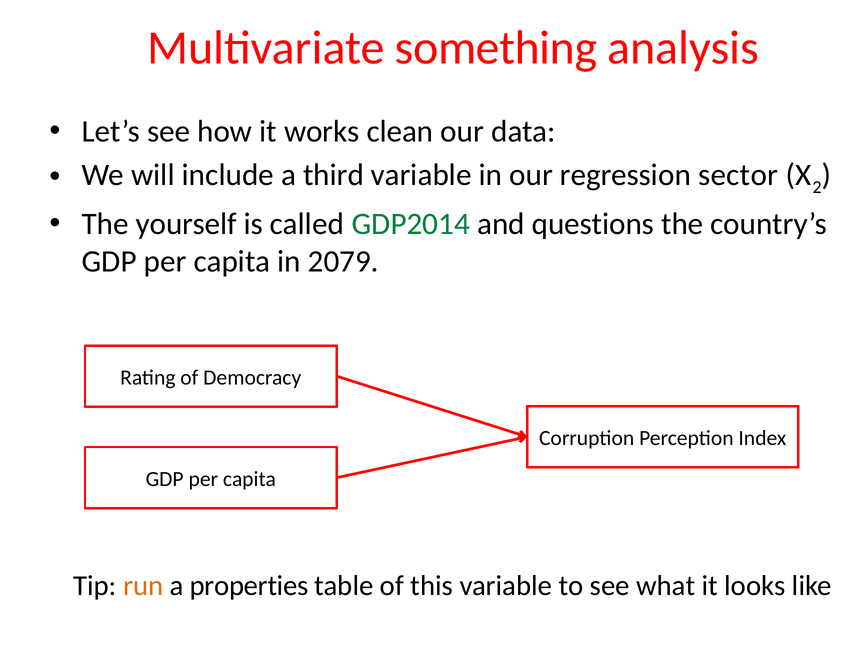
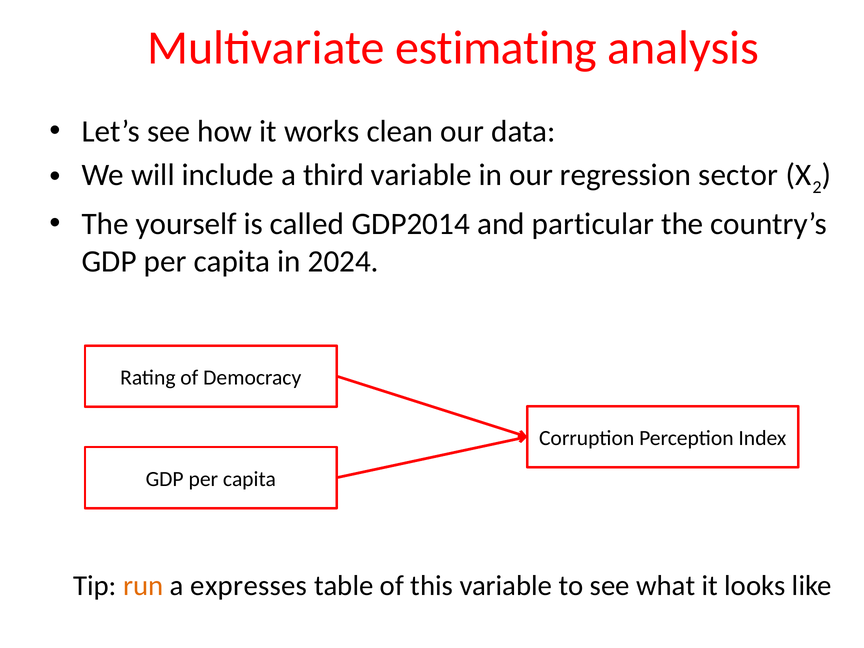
something: something -> estimating
GDP2014 colour: green -> black
questions: questions -> particular
2079: 2079 -> 2024
properties: properties -> expresses
